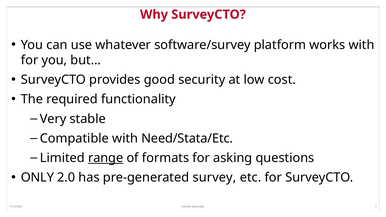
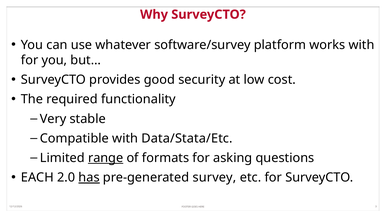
Need/Stata/Etc: Need/Stata/Etc -> Data/Stata/Etc
ONLY: ONLY -> EACH
has underline: none -> present
